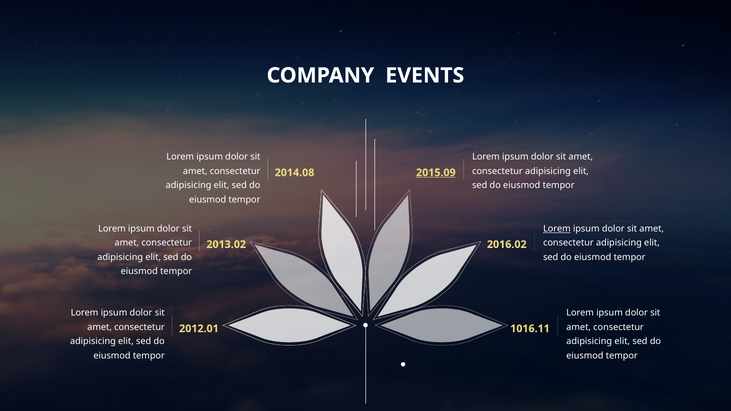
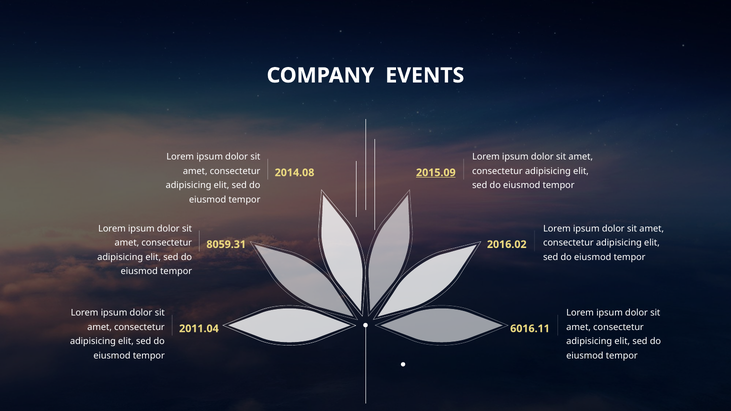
Lorem at (557, 229) underline: present -> none
2013.02: 2013.02 -> 8059.31
2012.01: 2012.01 -> 2011.04
1016.11: 1016.11 -> 6016.11
